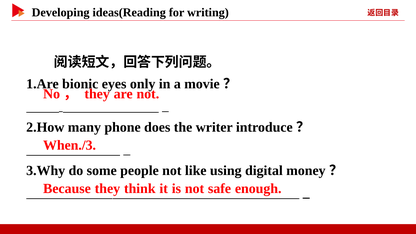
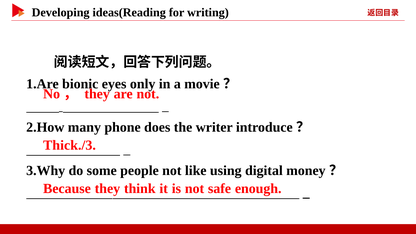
When./3: When./3 -> Thick./3
